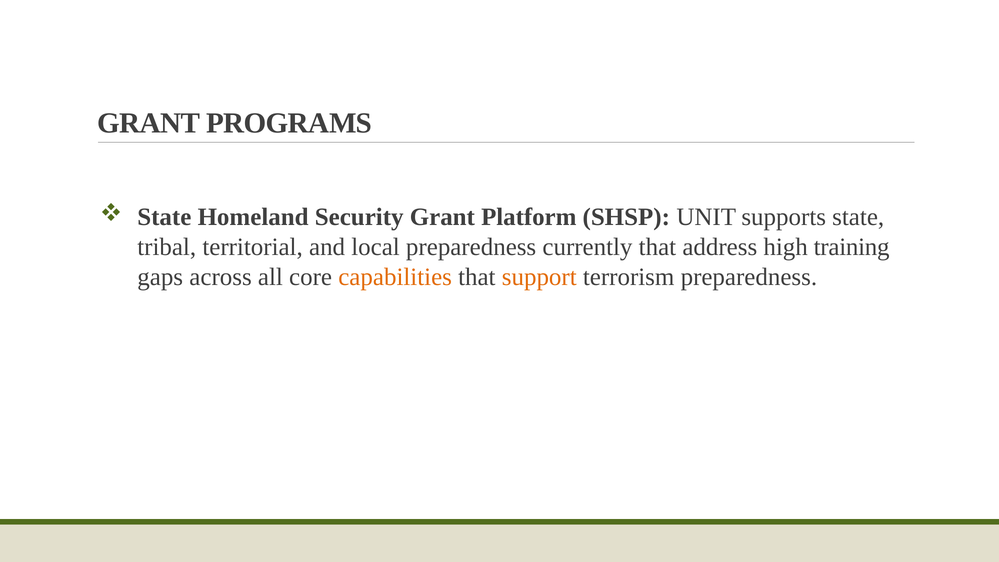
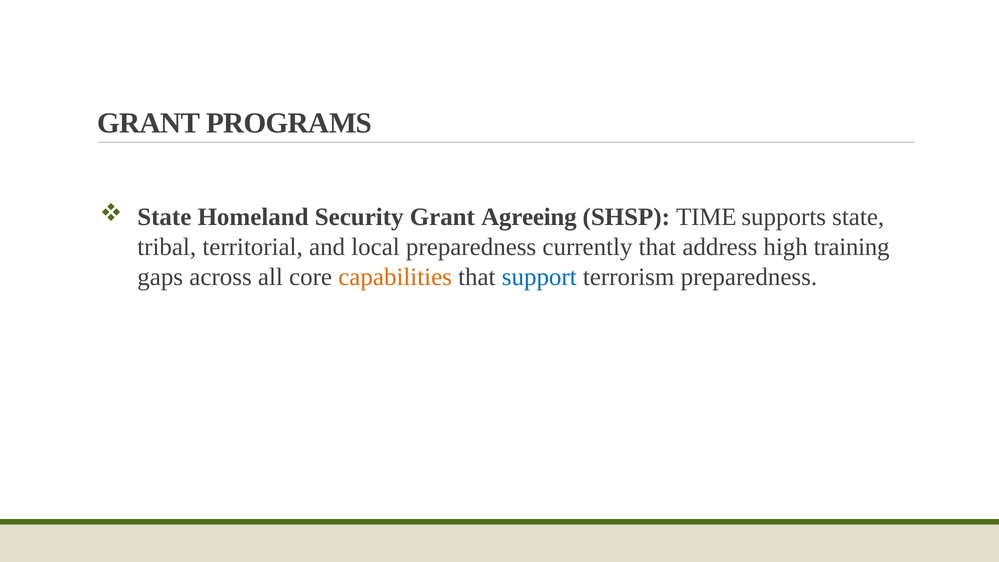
Platform: Platform -> Agreeing
UNIT: UNIT -> TIME
support colour: orange -> blue
